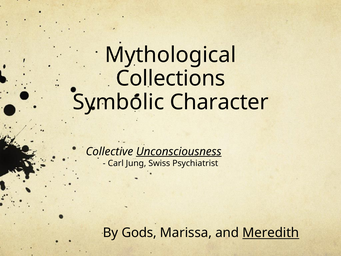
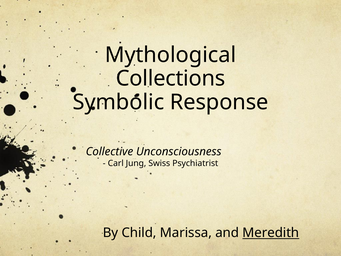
Character: Character -> Response
Unconsciousness underline: present -> none
Gods: Gods -> Child
